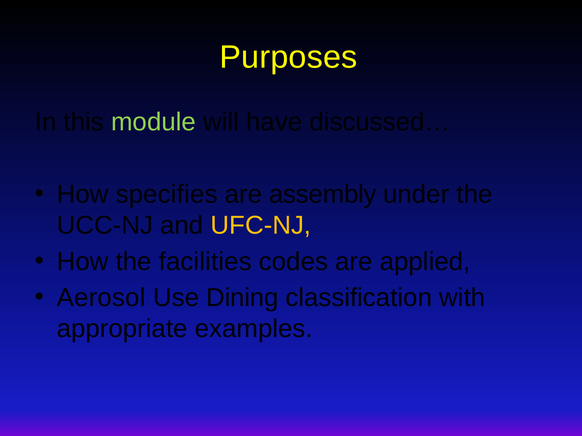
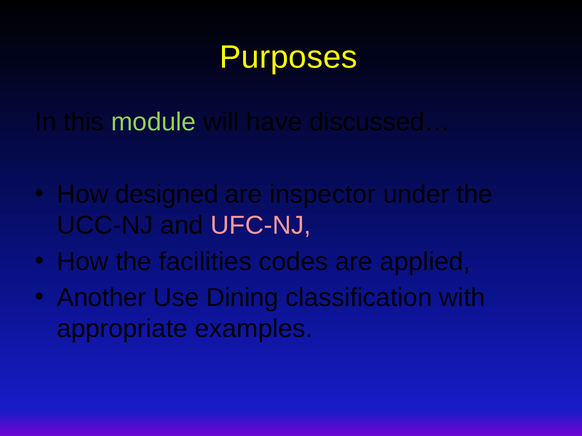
specifies: specifies -> designed
assembly: assembly -> inspector
UFC-NJ colour: yellow -> pink
Aerosol: Aerosol -> Another
